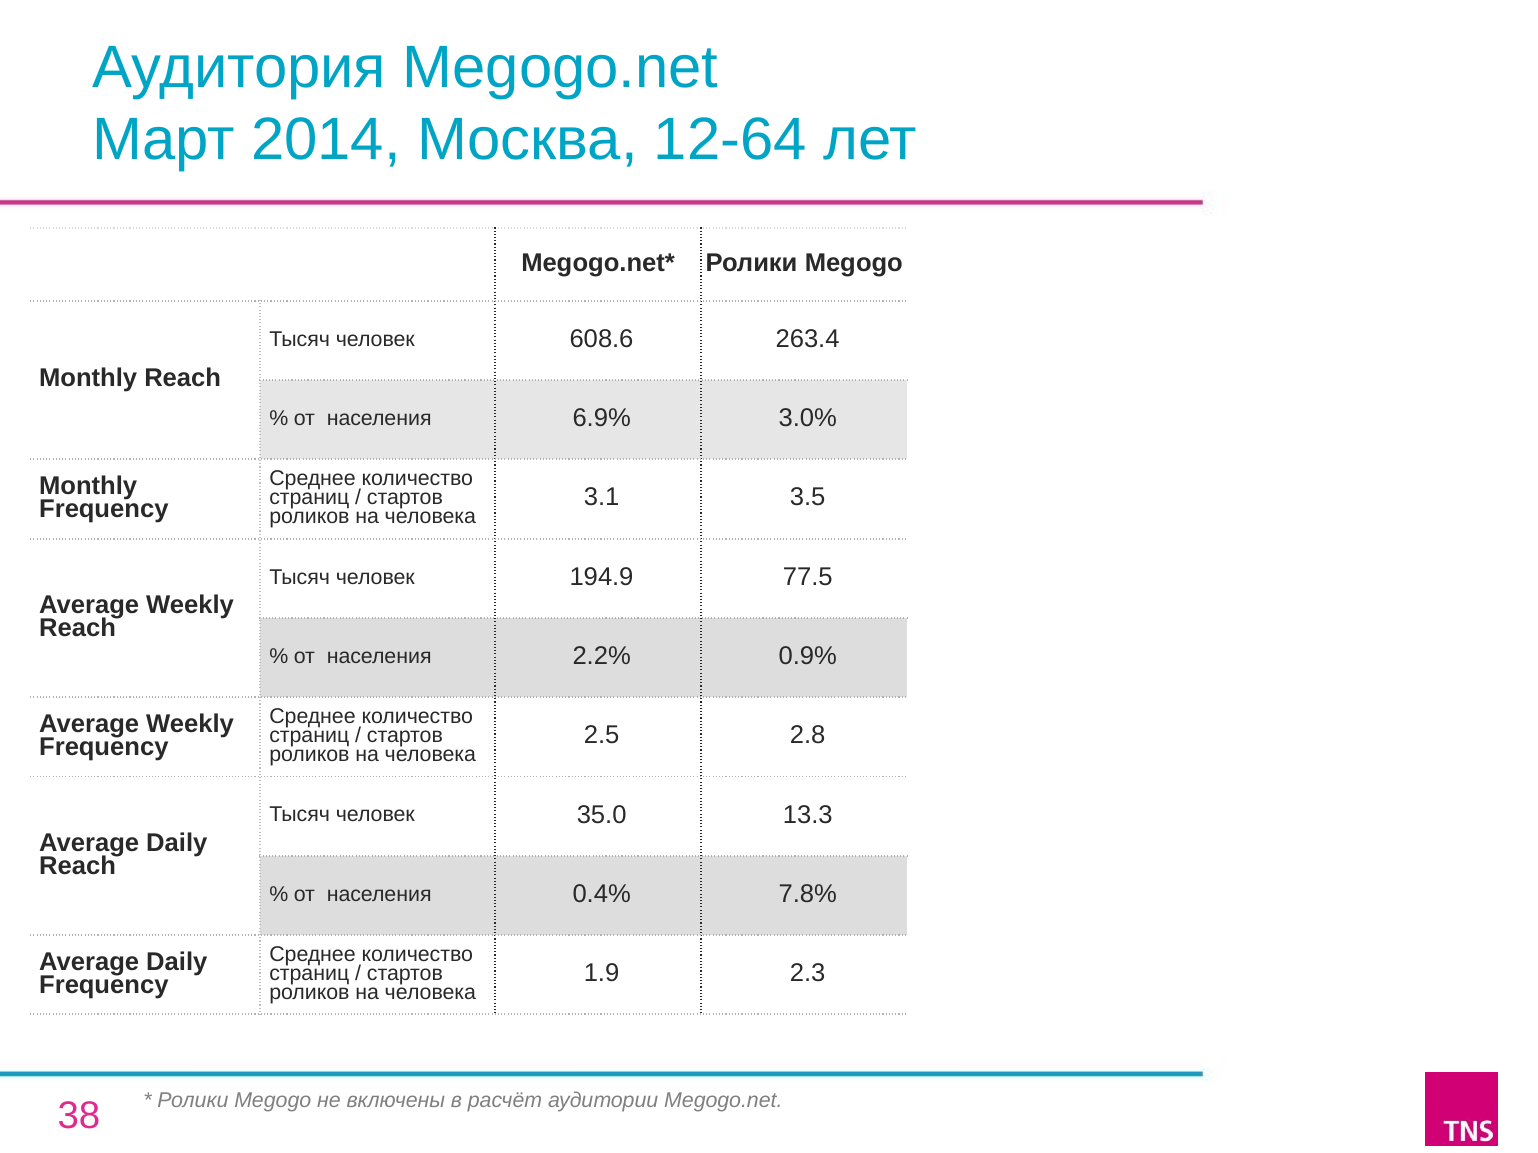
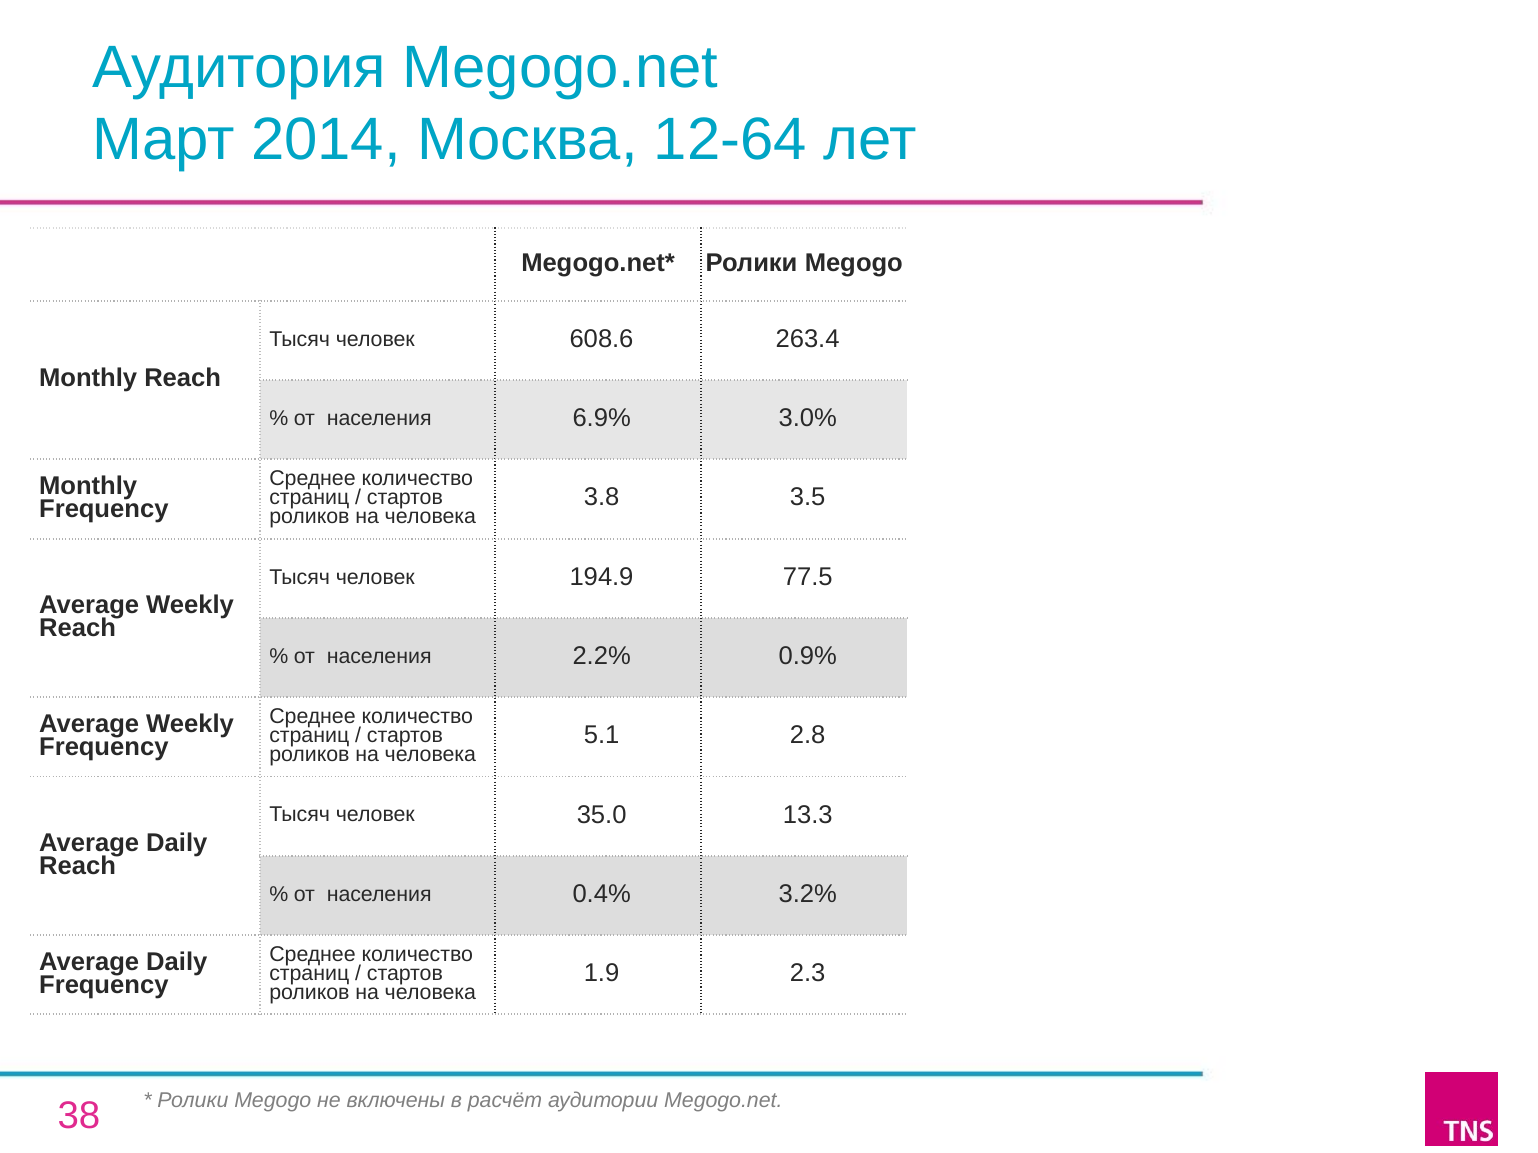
3.1: 3.1 -> 3.8
2.5: 2.5 -> 5.1
7.8%: 7.8% -> 3.2%
